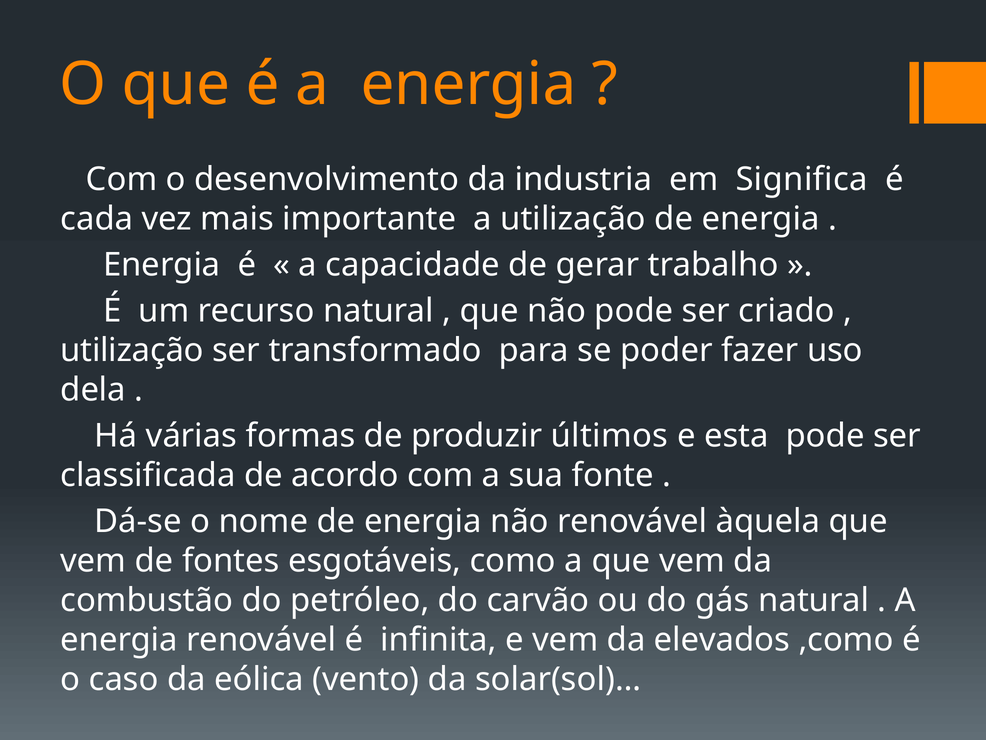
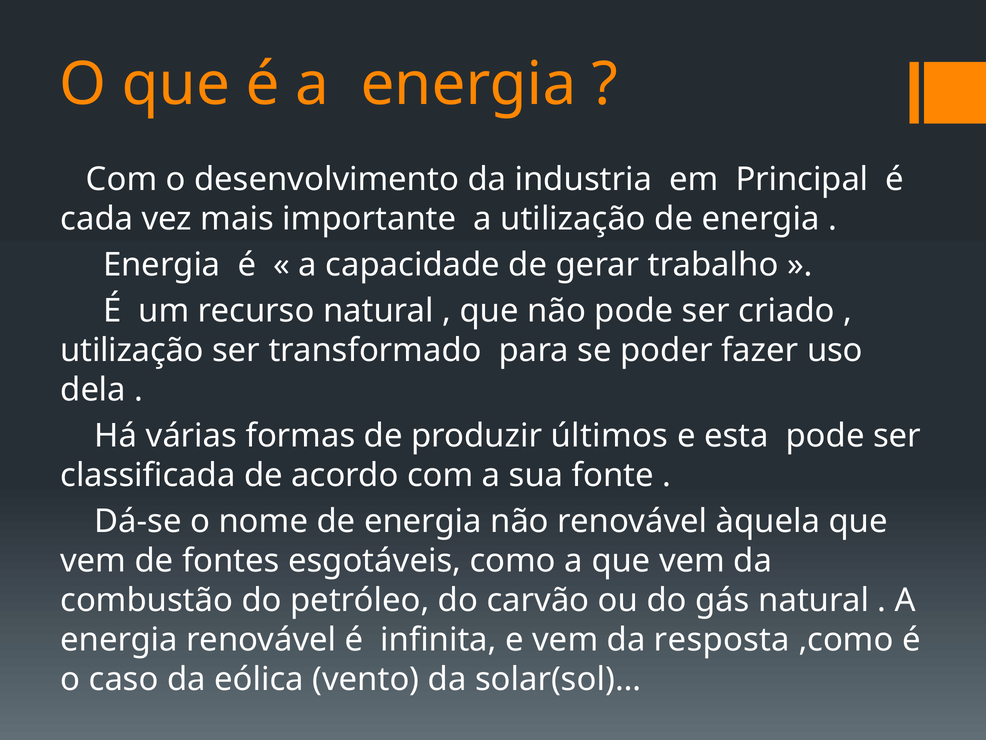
Significa: Significa -> Principal
elevados: elevados -> resposta
